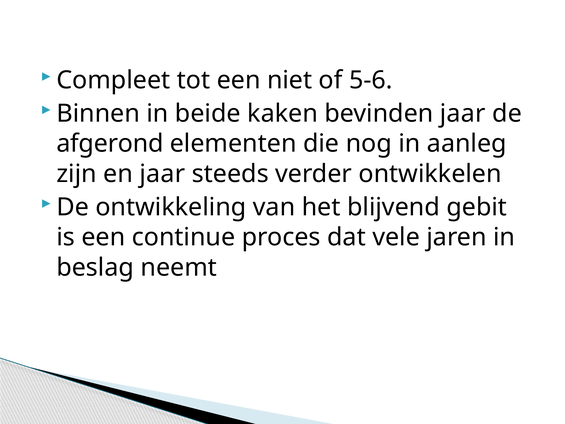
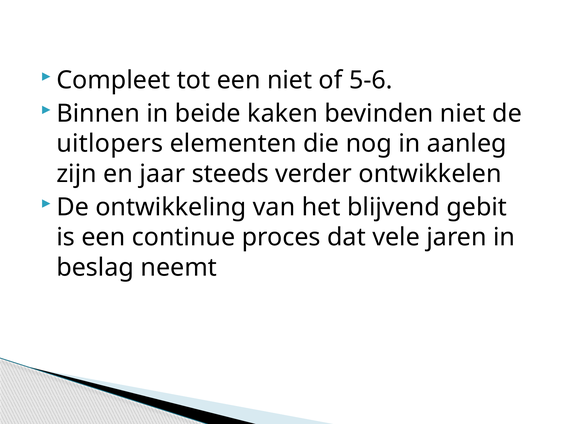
bevinden jaar: jaar -> niet
afgerond: afgerond -> uitlopers
